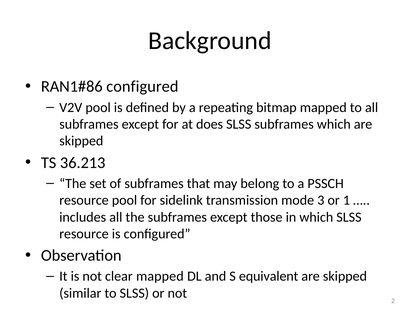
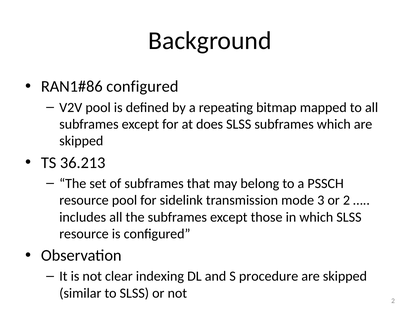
or 1: 1 -> 2
clear mapped: mapped -> indexing
equivalent: equivalent -> procedure
